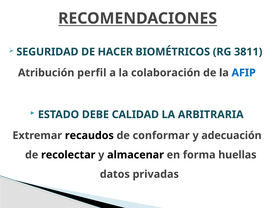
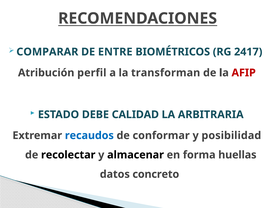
SEGURIDAD: SEGURIDAD -> COMPARAR
HACER: HACER -> ENTRE
3811: 3811 -> 2417
colaboración: colaboración -> transforman
AFIP colour: blue -> red
recaudos colour: black -> blue
adecuación: adecuación -> posibilidad
privadas: privadas -> concreto
